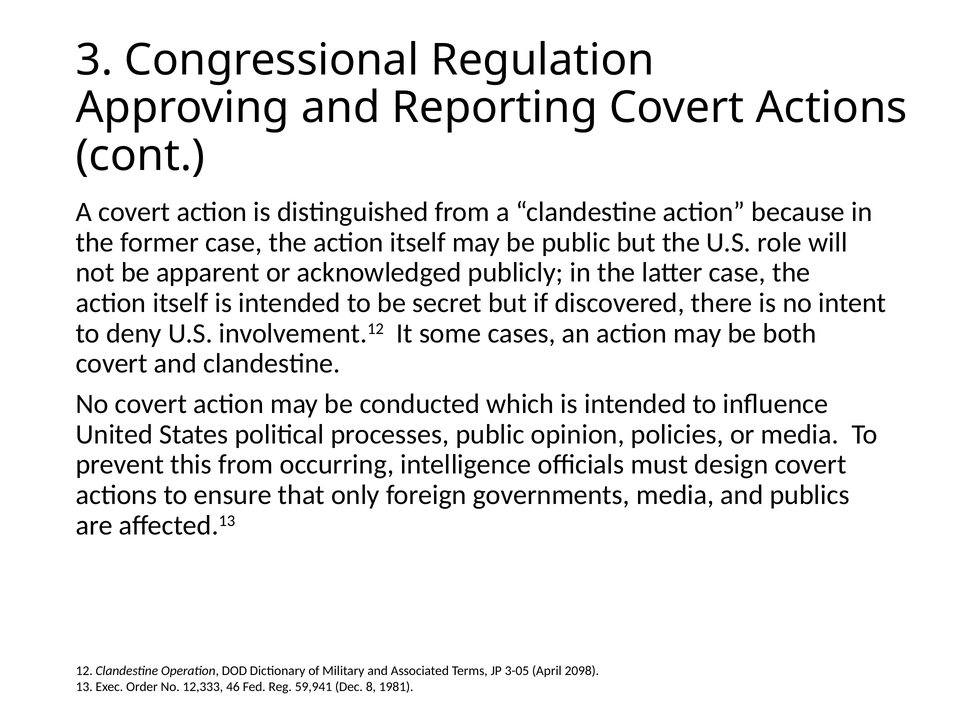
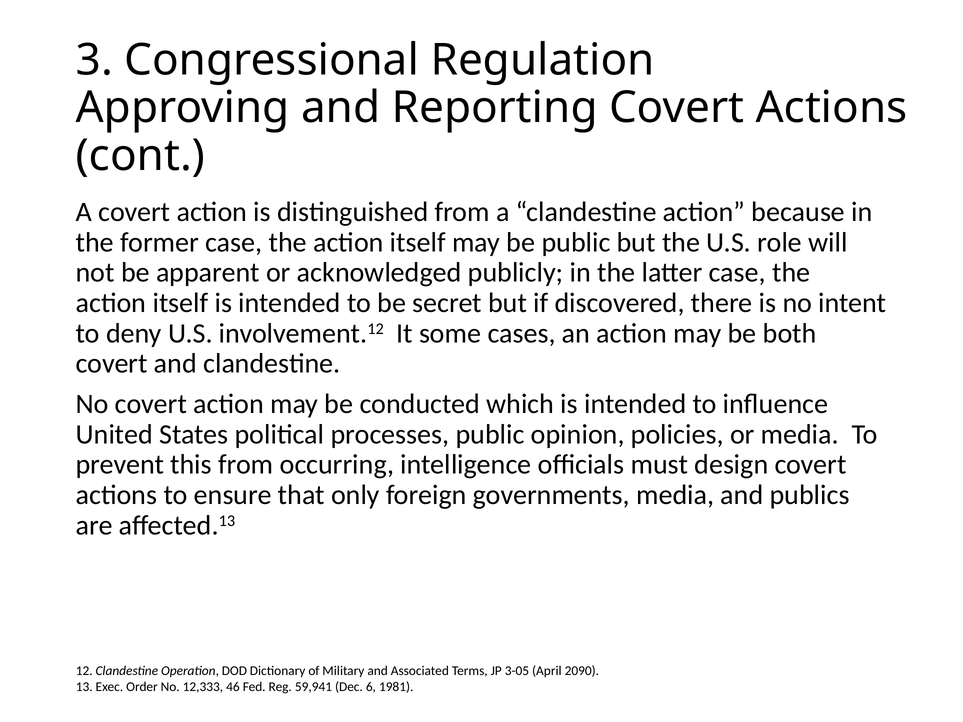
2098: 2098 -> 2090
8: 8 -> 6
